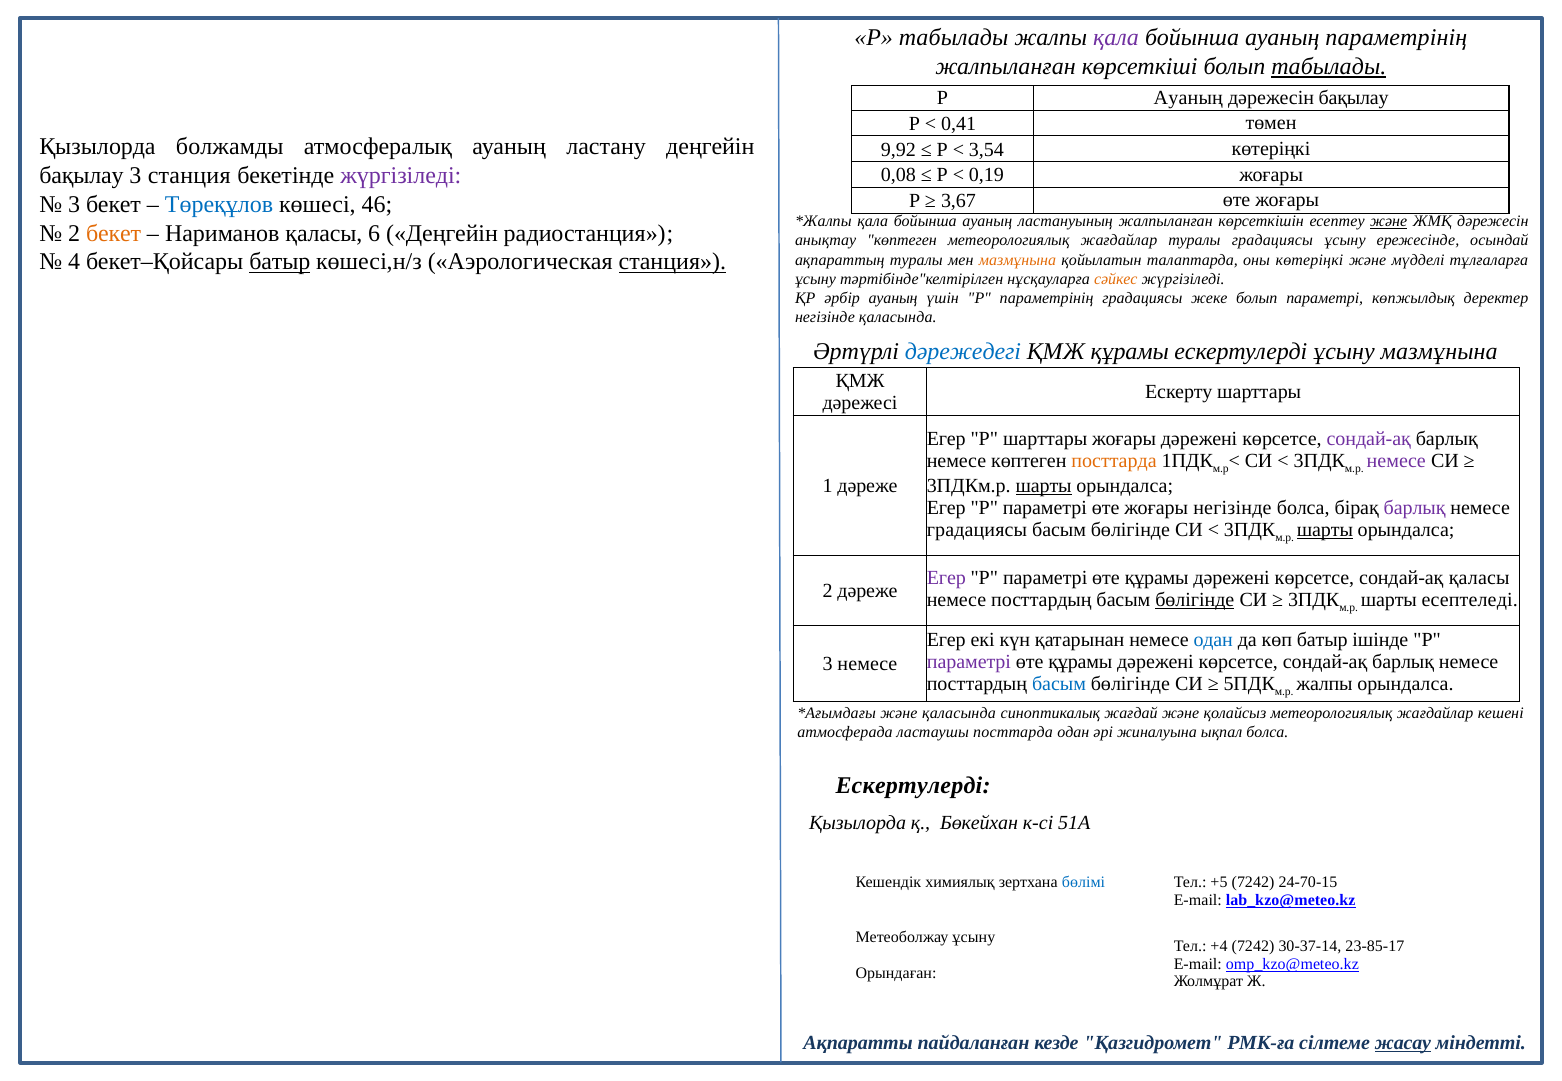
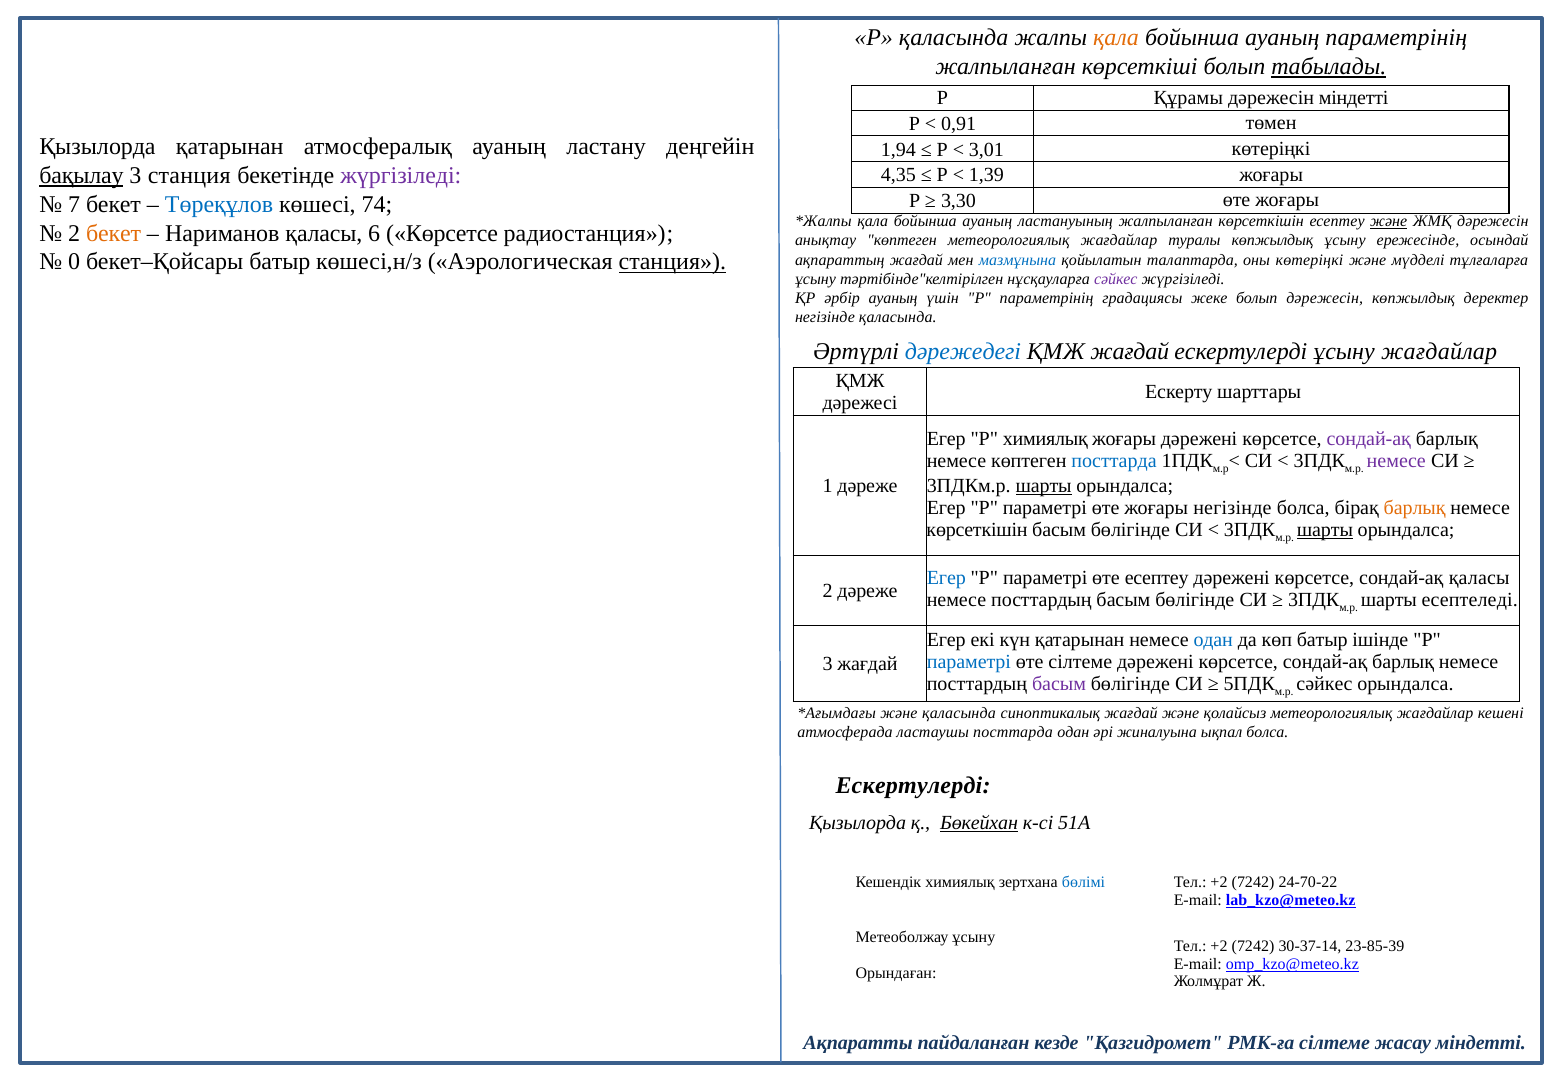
Р табылады: табылады -> қаласында
қала at (1116, 38) colour: purple -> orange
Р Ауаның: Ауаның -> Құрамы
дәрежесін бақылау: бақылау -> міндетті
0,41: 0,41 -> 0,91
Қызылорда болжамды: болжамды -> қатарынан
9,92: 9,92 -> 1,94
3,54: 3,54 -> 3,01
бақылау at (81, 176) underline: none -> present
0,08: 0,08 -> 4,35
0,19: 0,19 -> 1,39
3,67: 3,67 -> 3,30
3 at (74, 204): 3 -> 7
46: 46 -> 74
6 Деңгейін: Деңгейін -> Көрсетсе
туралы градациясы: градациясы -> көпжылдық
4: 4 -> 0
батыр at (280, 262) underline: present -> none
ақпараттың туралы: туралы -> жағдай
мазмұнына at (1018, 260) colour: orange -> blue
сәйкес at (1116, 279) colour: orange -> purple
болып параметрі: параметрі -> дәрежесін
ҚМЖ құрамы: құрамы -> жағдай
ұсыну мазмұнына: мазмұнына -> жағдайлар
Р шарттары: шарттары -> химиялық
посттарда at (1114, 461) colour: orange -> blue
барлық at (1415, 508) colour: purple -> orange
градациясы at (977, 530): градациясы -> көрсеткішін
Егер at (946, 578) colour: purple -> blue
құрамы at (1157, 578): құрамы -> есептеу
бөлігінде at (1195, 600) underline: present -> none
параметрі at (969, 662) colour: purple -> blue
құрамы at (1080, 662): құрамы -> сілтеме
3 немесе: немесе -> жағдай
басым at (1059, 684) colour: blue -> purple
жалпы at (1325, 684): жалпы -> сәйкес
Бөкейхан underline: none -> present
+5 at (1219, 883): +5 -> +2
24-70-15: 24-70-15 -> 24-70-22
+4 at (1219, 946): +4 -> +2
23-85-17: 23-85-17 -> 23-85-39
жасау underline: present -> none
